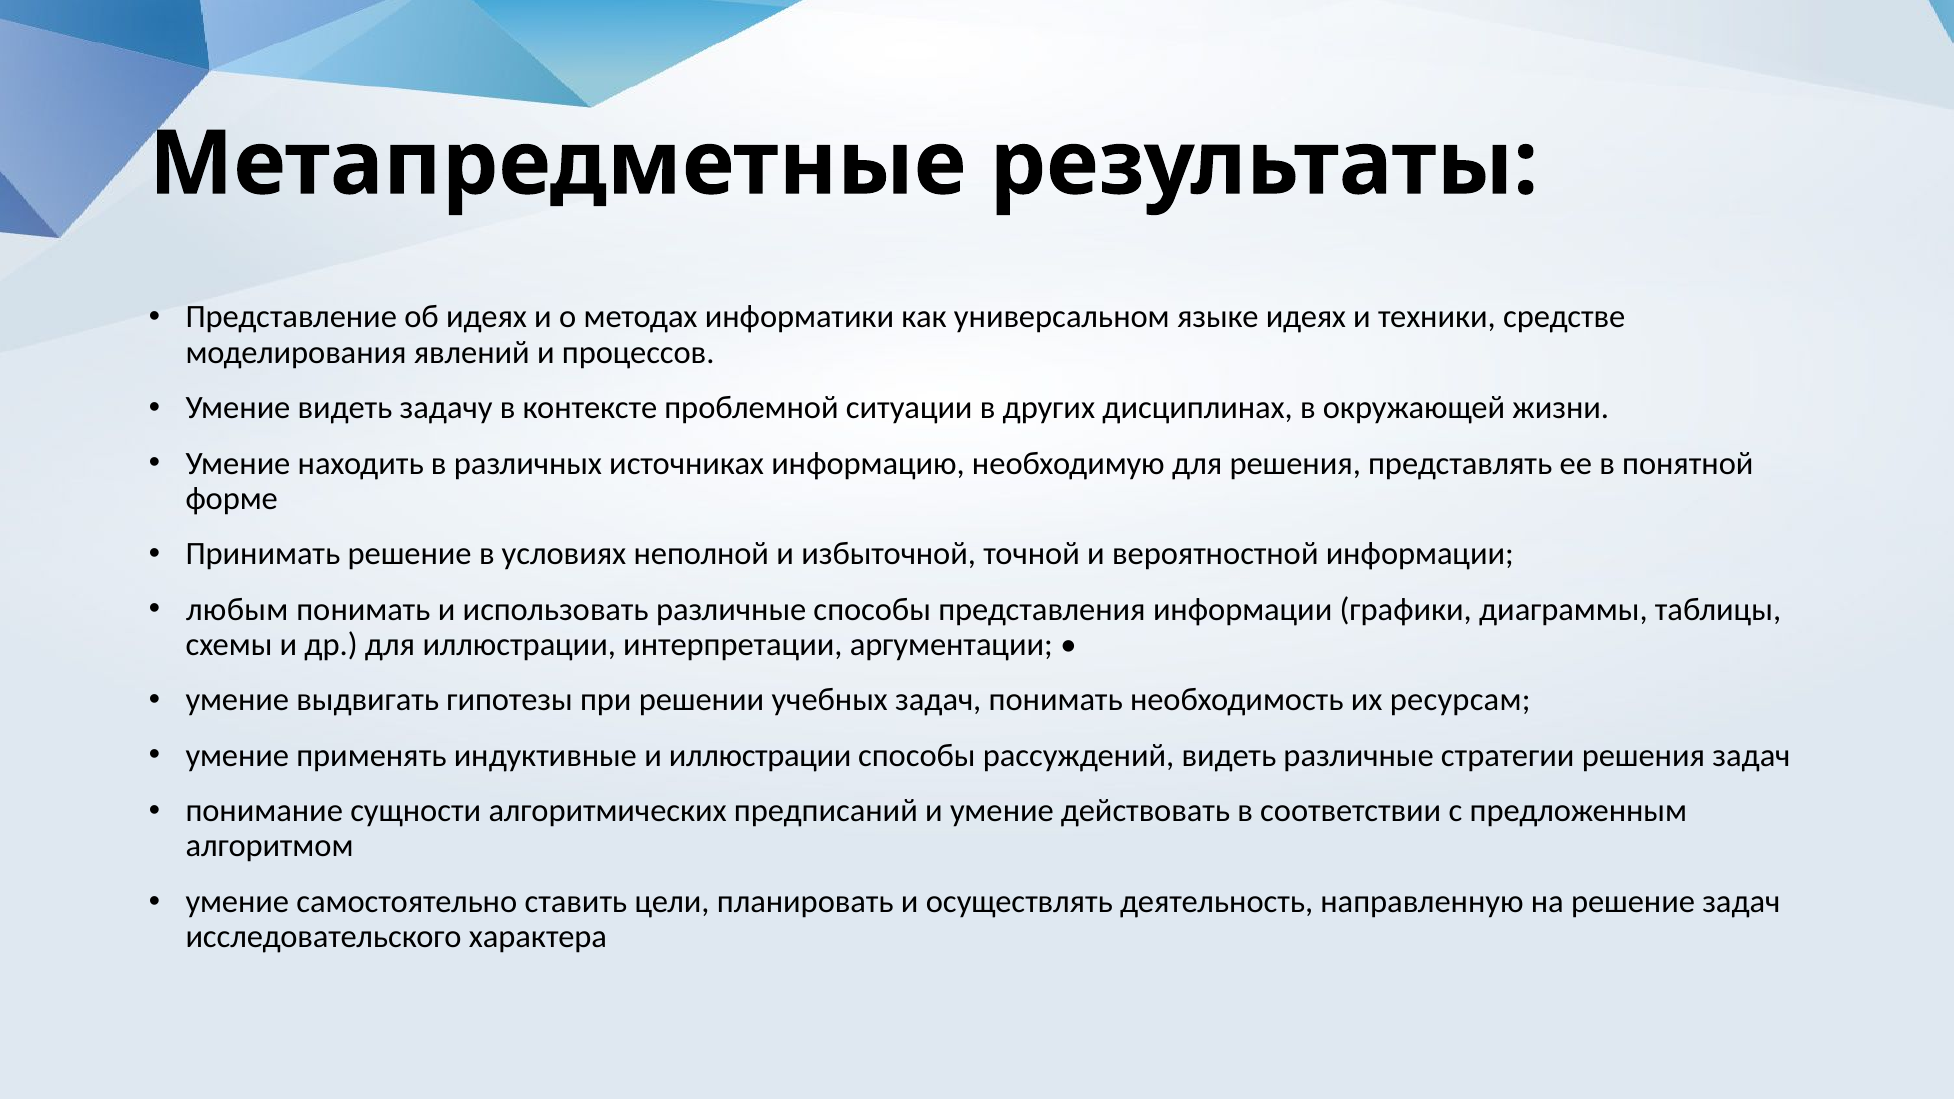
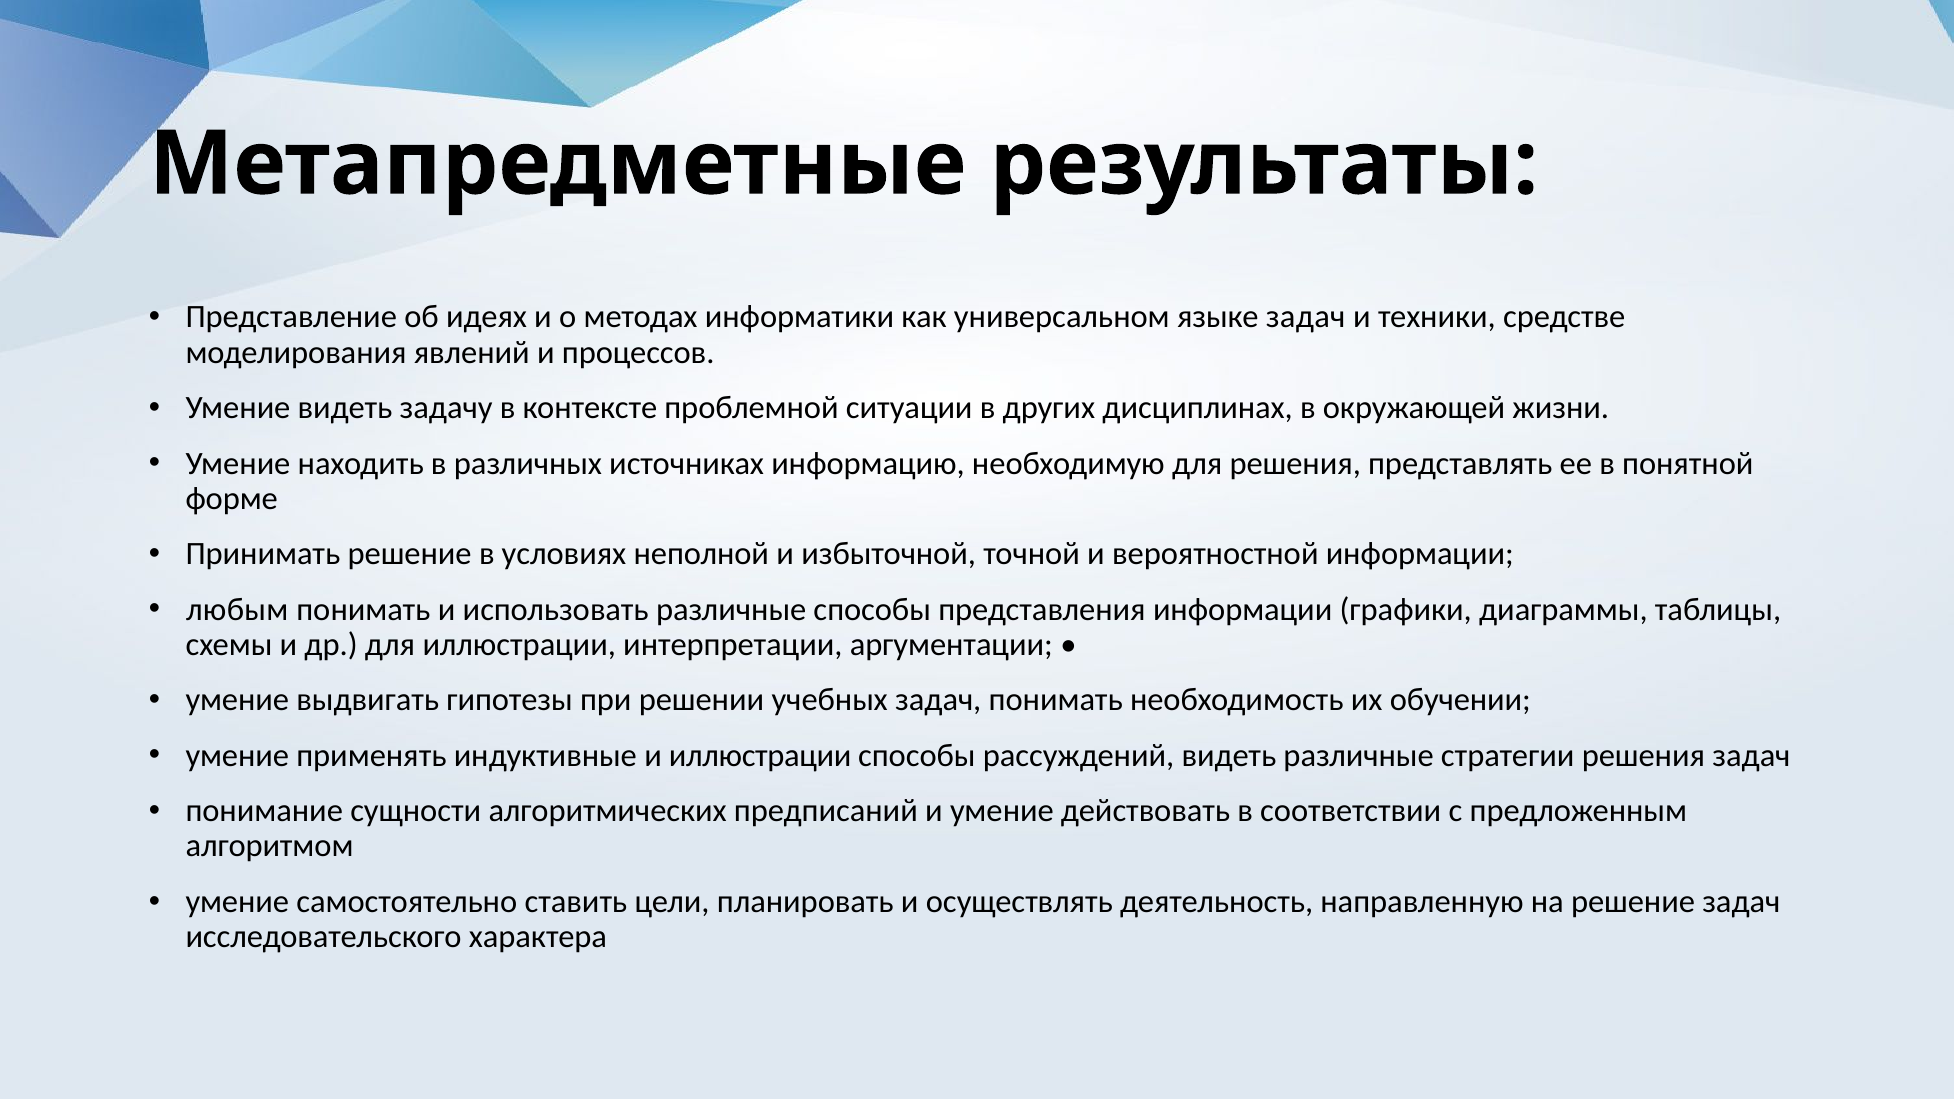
языке идеях: идеях -> задач
ресурсам: ресурсам -> обучении
